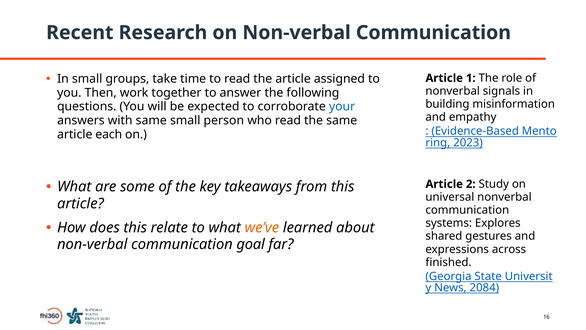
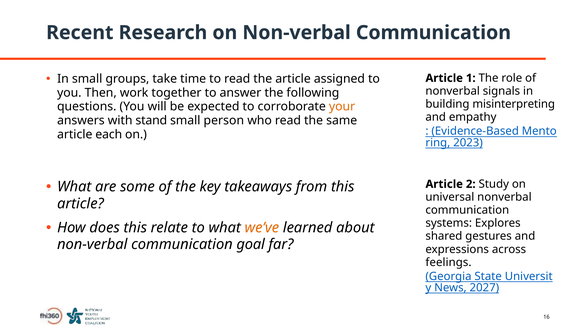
misinformation: misinformation -> misinterpreting
your colour: blue -> orange
with same: same -> stand
finished: finished -> feelings
2084: 2084 -> 2027
